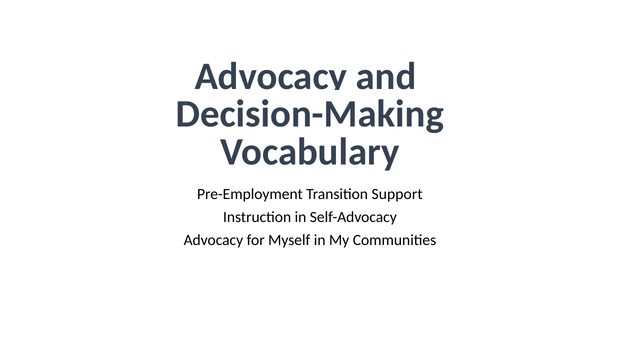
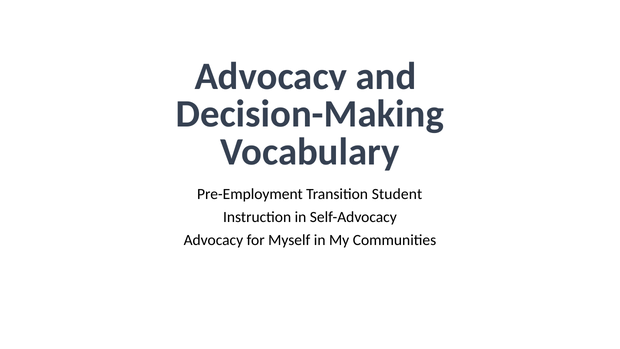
Support: Support -> Student
